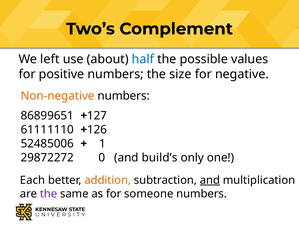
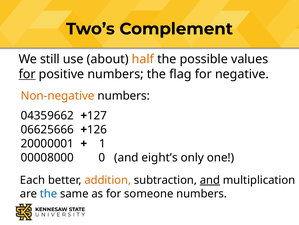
left: left -> still
half colour: blue -> orange
for at (27, 74) underline: none -> present
size: size -> flag
86899651: 86899651 -> 04359662
61111110: 61111110 -> 06625666
52485006: 52485006 -> 20000001
29872272: 29872272 -> 00008000
build’s: build’s -> eight’s
the at (49, 193) colour: purple -> blue
